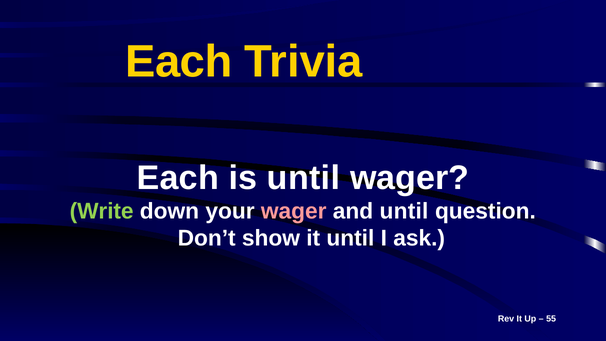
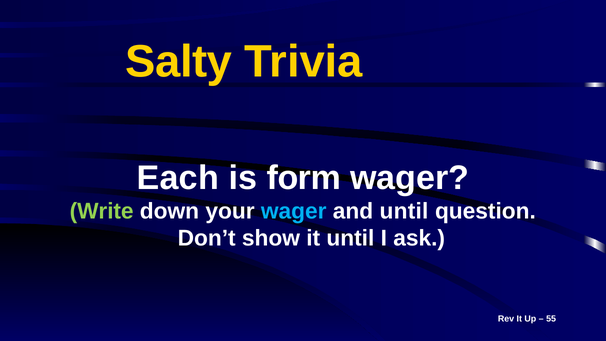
Each at (179, 62): Each -> Salty
is until: until -> form
wager at (294, 211) colour: pink -> light blue
